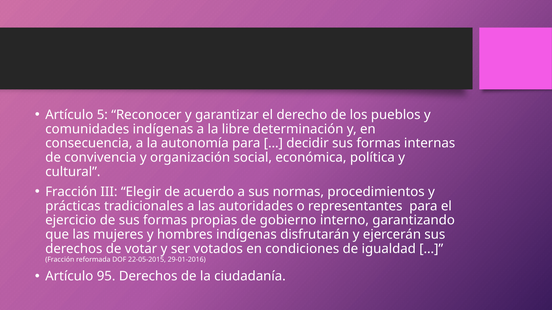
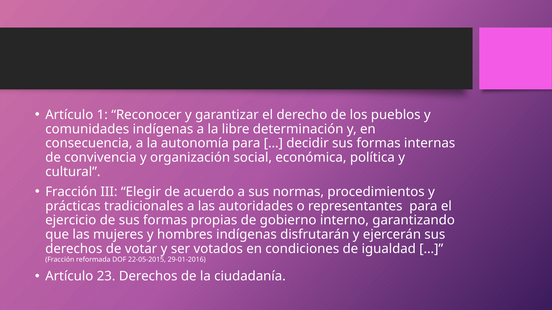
5: 5 -> 1
95: 95 -> 23
